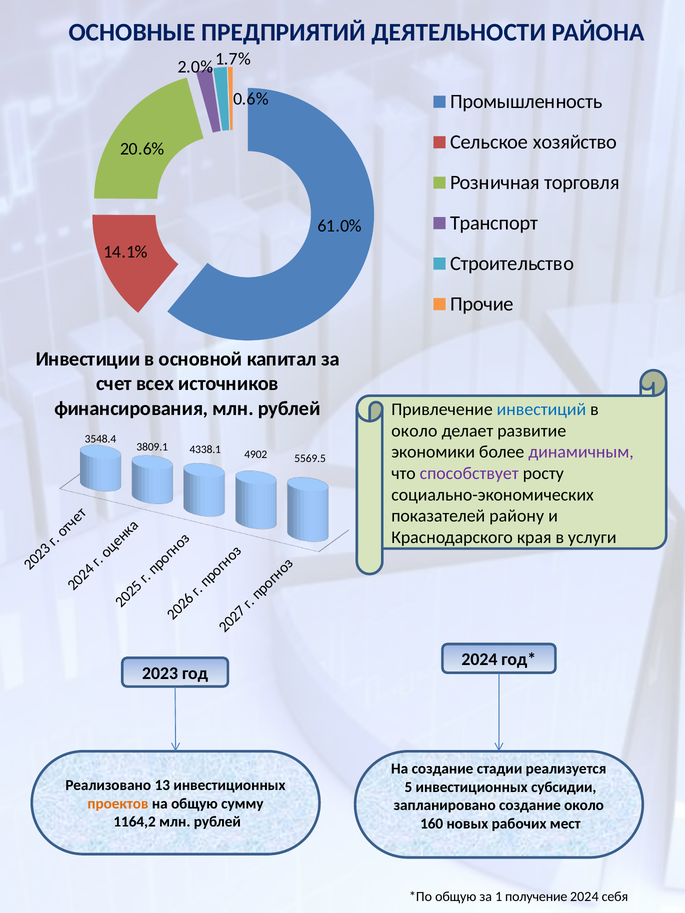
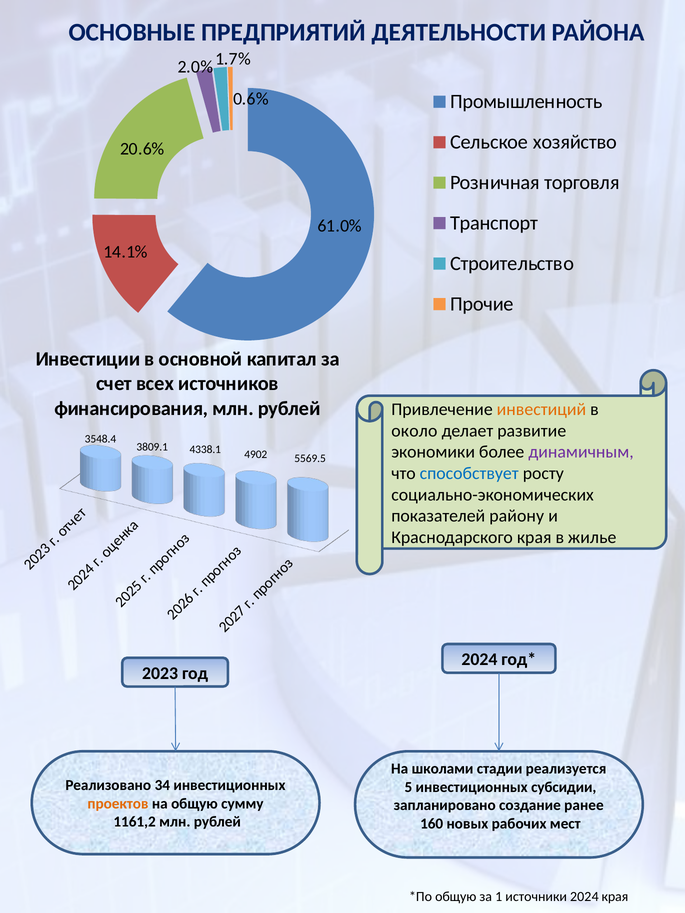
инвестиций colour: blue -> orange
способствует colour: purple -> blue
услуги: услуги -> жилье
На создание: создание -> школами
13: 13 -> 34
создание около: около -> ранее
1164,2: 1164,2 -> 1161,2
получение: получение -> источники
2024 себя: себя -> края
